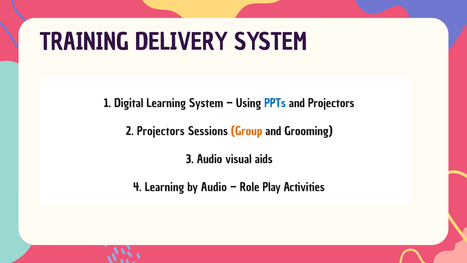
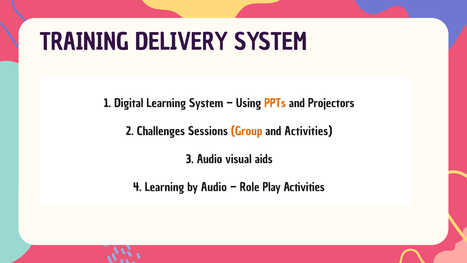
PPTs colour: blue -> orange
2 Projectors: Projectors -> Challenges
and Grooming: Grooming -> Activities
